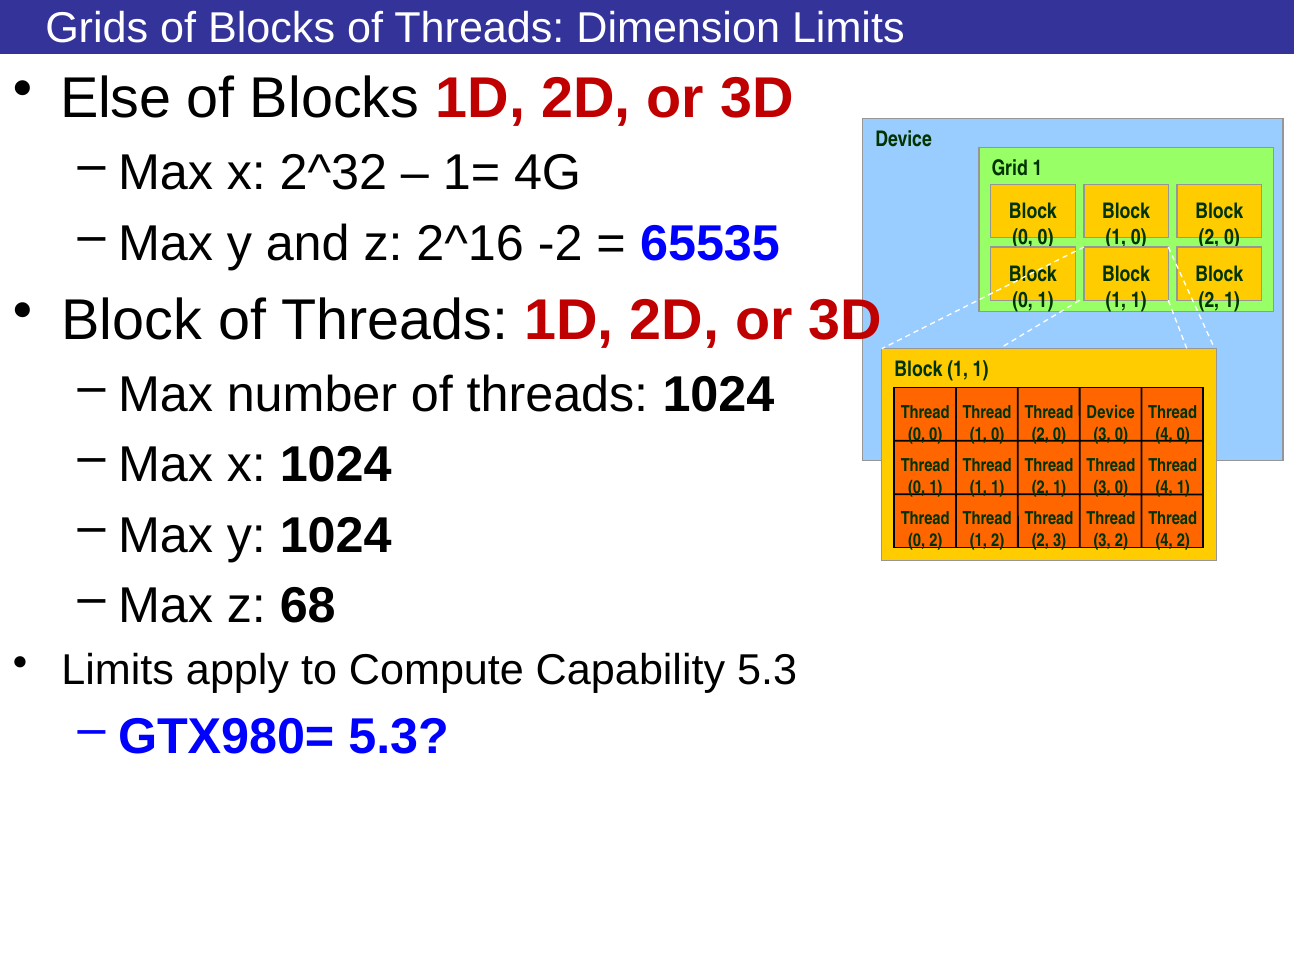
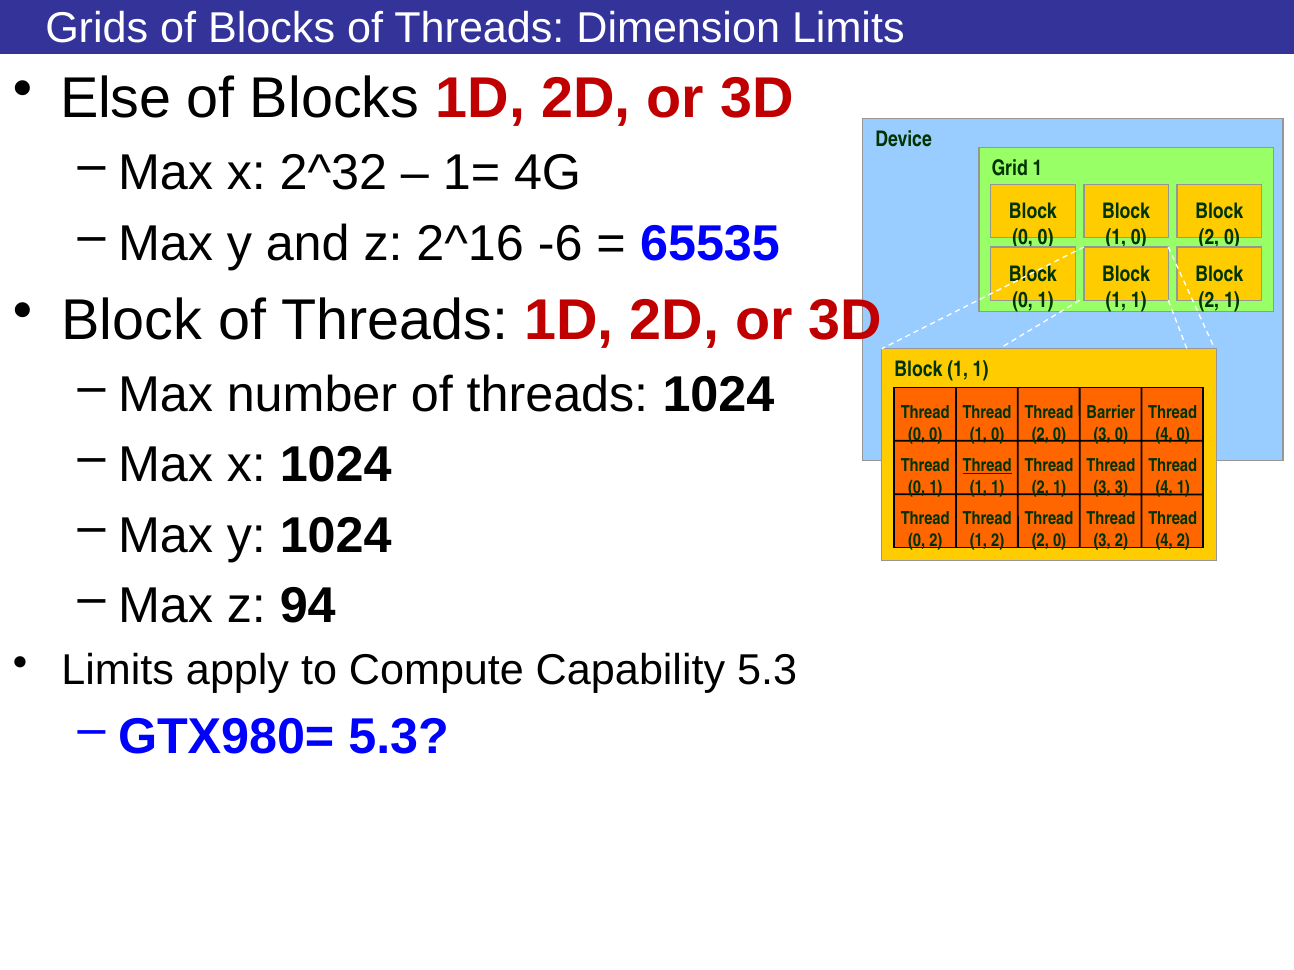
-2: -2 -> -6
Device at (1111, 413): Device -> Barrier
Thread at (987, 466) underline: none -> present
0 at (1121, 488): 0 -> 3
3 at (1060, 541): 3 -> 0
68: 68 -> 94
